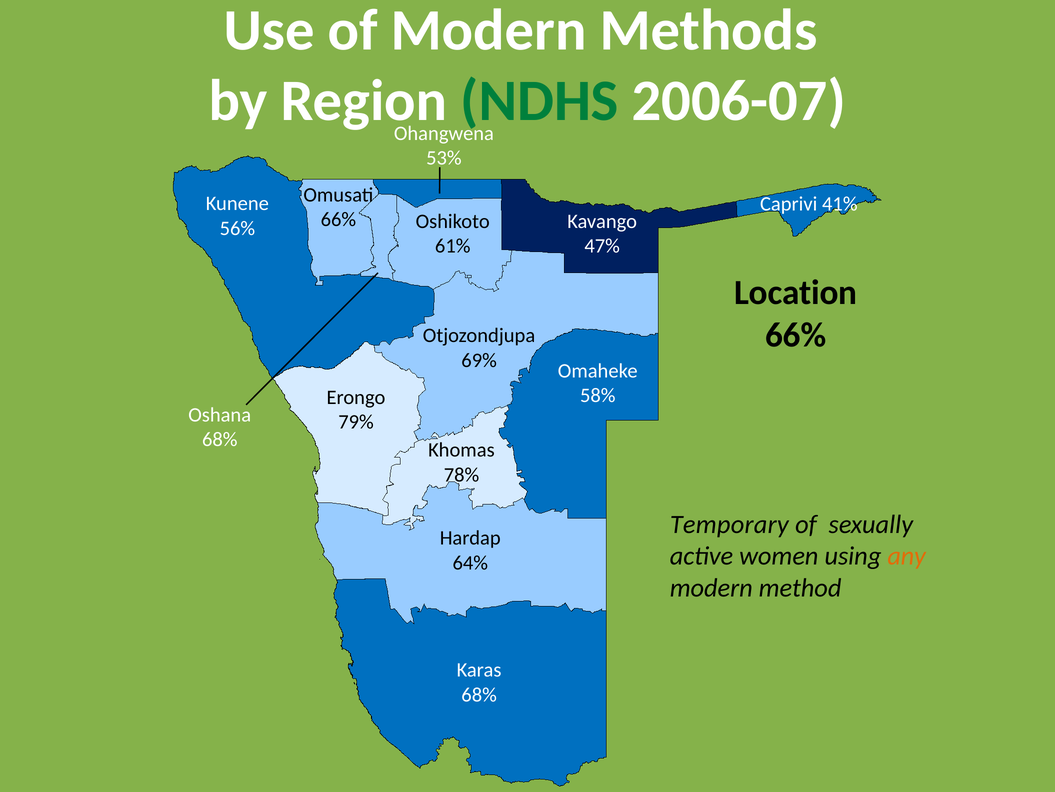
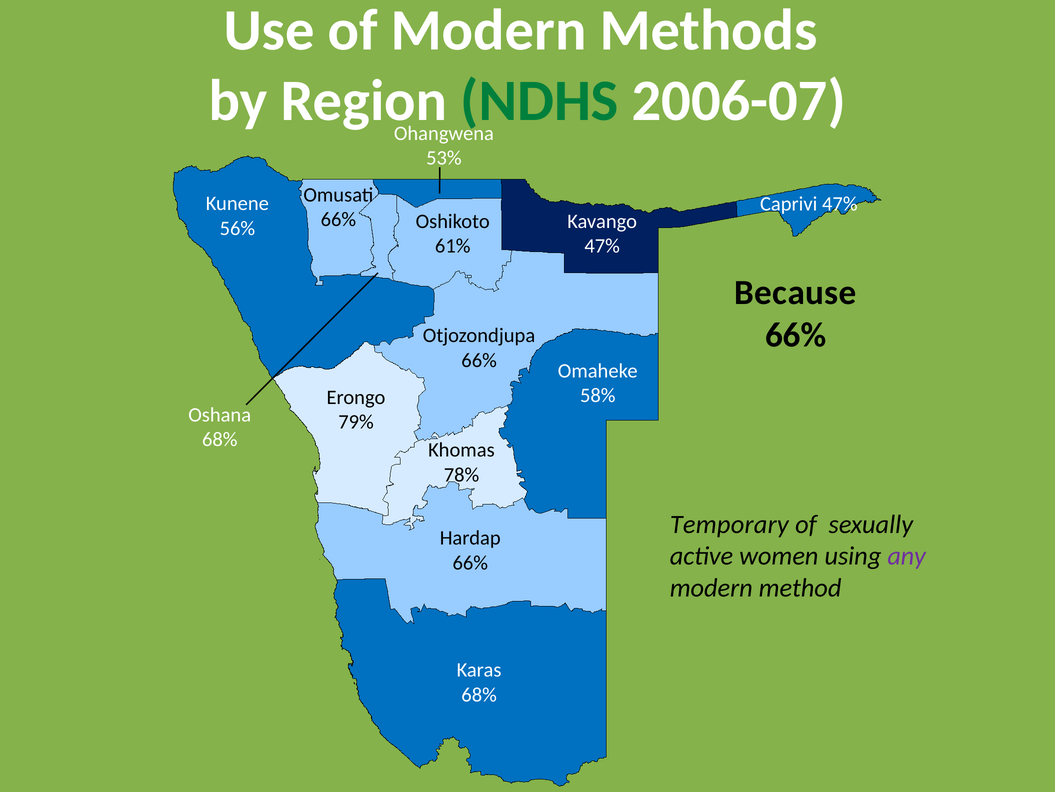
Caprivi 41%: 41% -> 47%
Location: Location -> Because
69% at (479, 360): 69% -> 66%
any colour: orange -> purple
64% at (470, 562): 64% -> 66%
